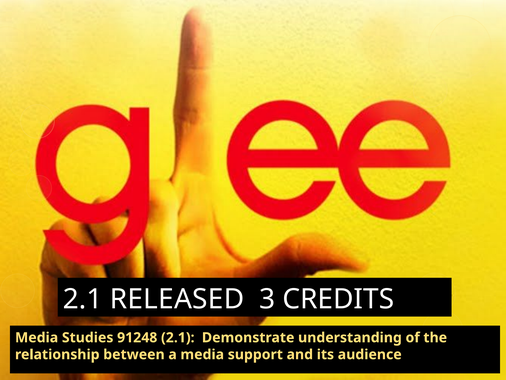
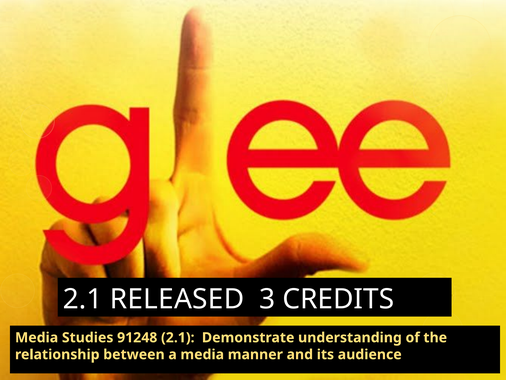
support: support -> manner
